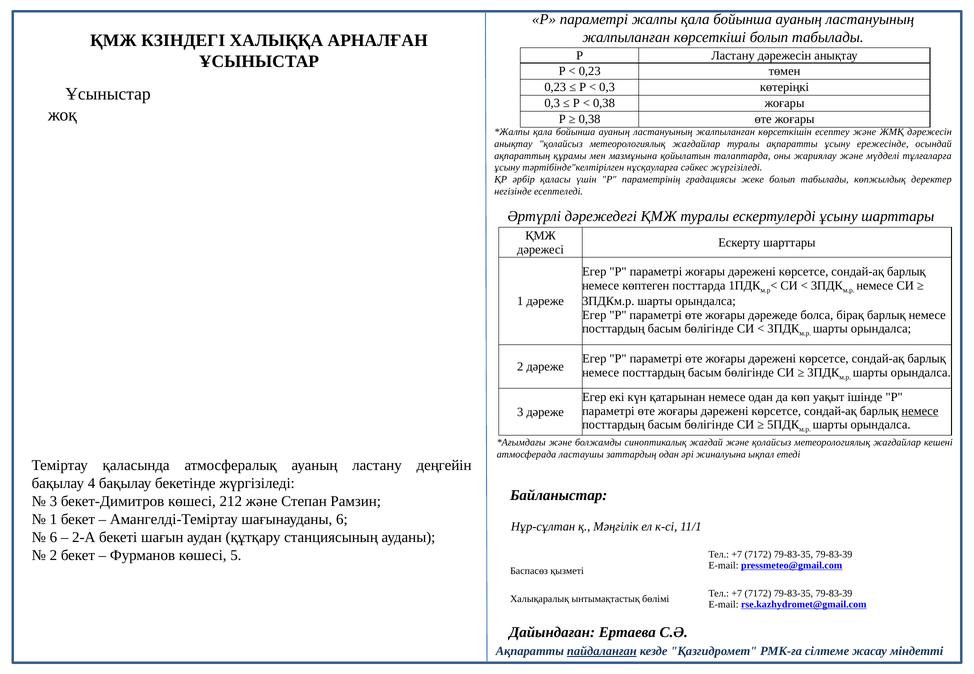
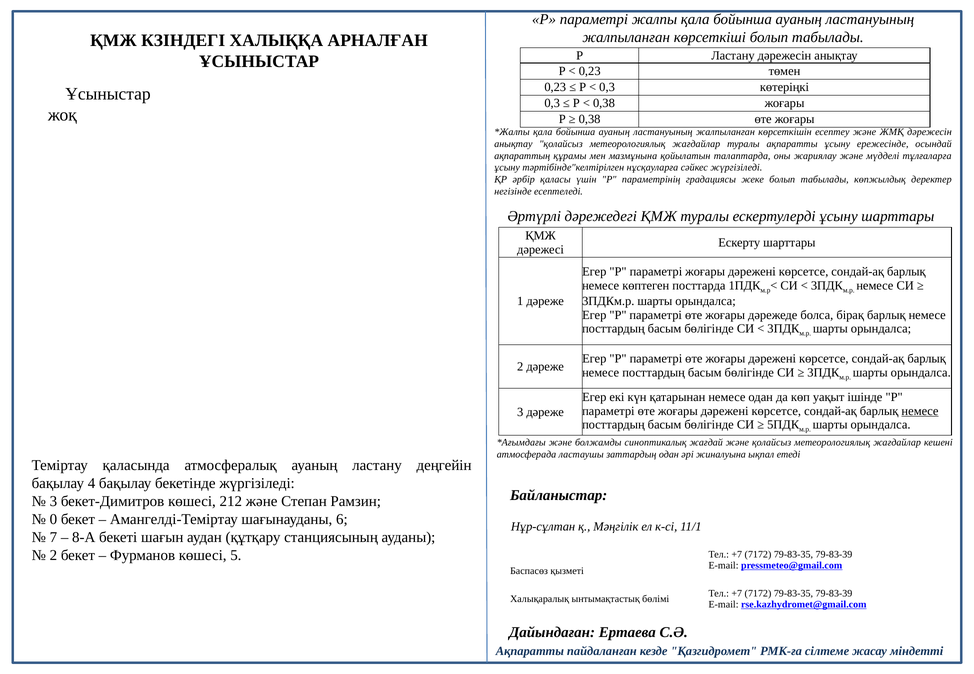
1 at (53, 519): 1 -> 0
6 at (53, 537): 6 -> 7
2-А: 2-А -> 8-А
пайдаланған underline: present -> none
